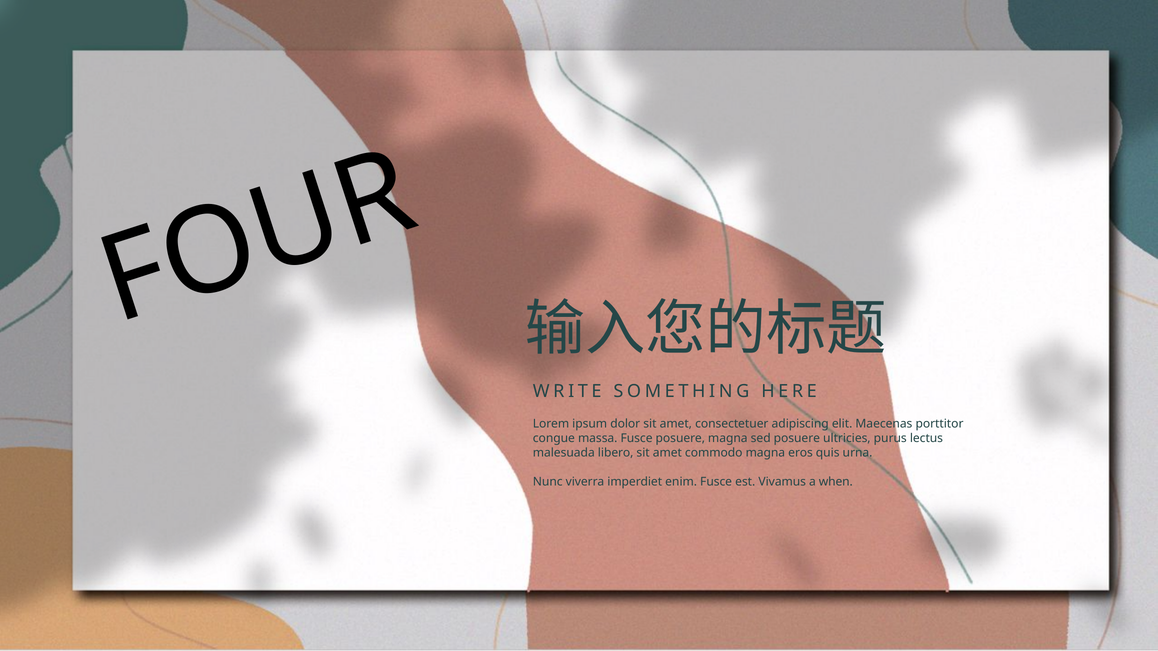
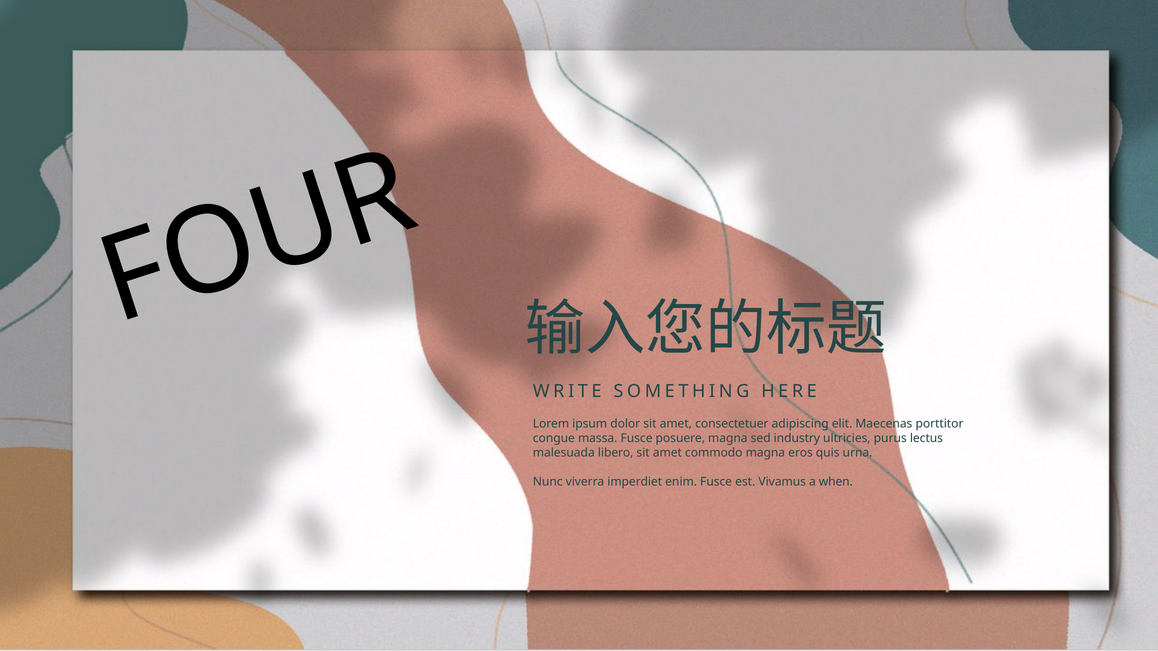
sed posuere: posuere -> industry
